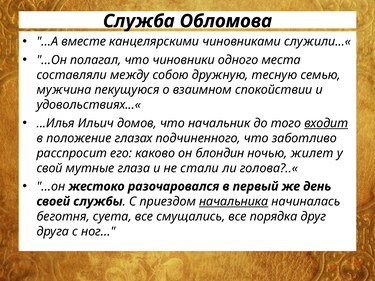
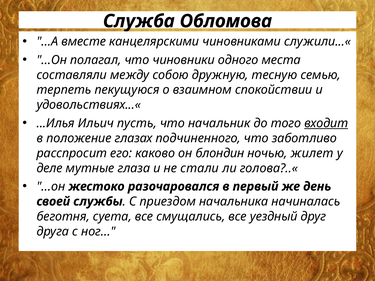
мужчина: мужчина -> терпеть
домов: домов -> пусть
свой: свой -> деле
начальника underline: present -> none
порядка: порядка -> уездный
